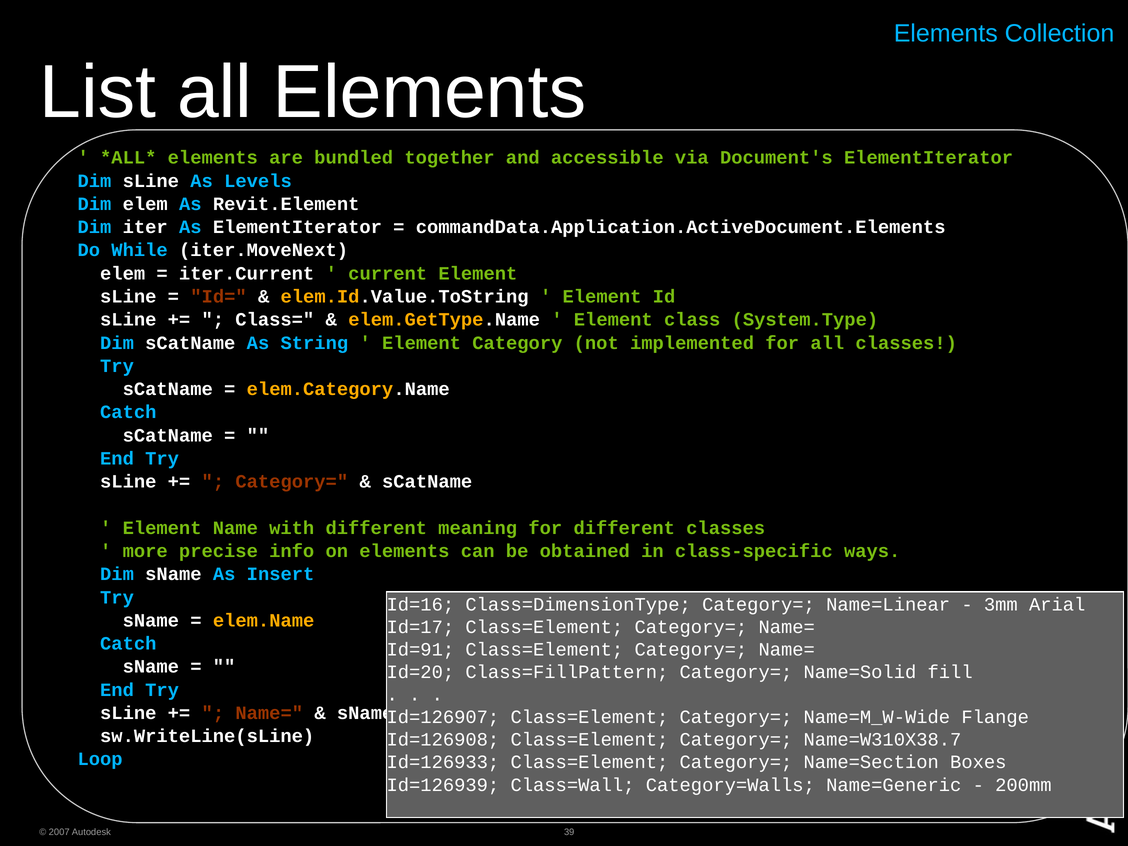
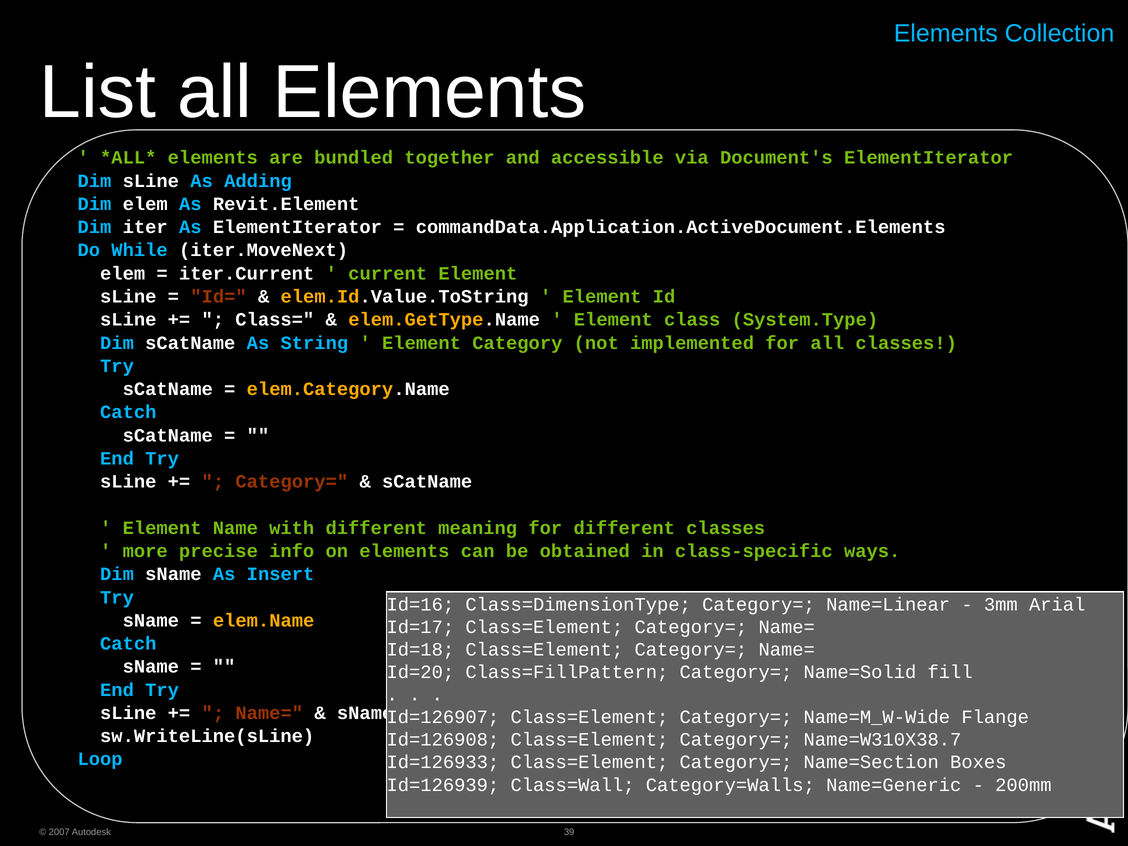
Levels: Levels -> Adding
Id=91: Id=91 -> Id=18
